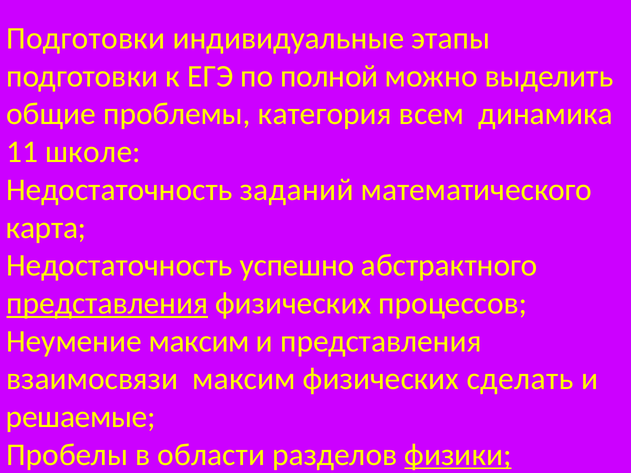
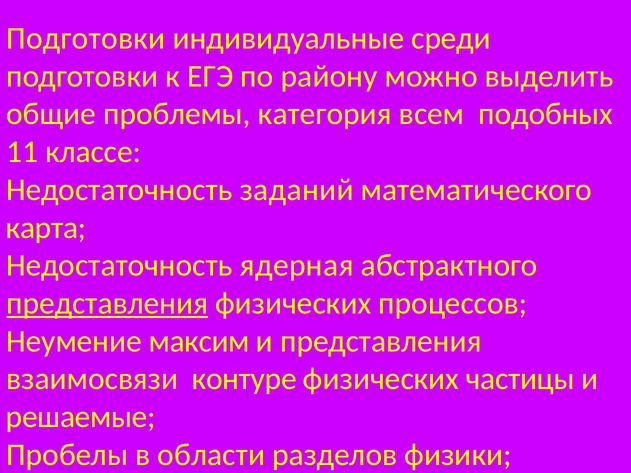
этапы: этапы -> среди
полной: полной -> району
динамика: динамика -> подобных
школе: школе -> классе
успешно: успешно -> ядерная
взаимосвязи максим: максим -> контуре
сделать: сделать -> частицы
физики underline: present -> none
